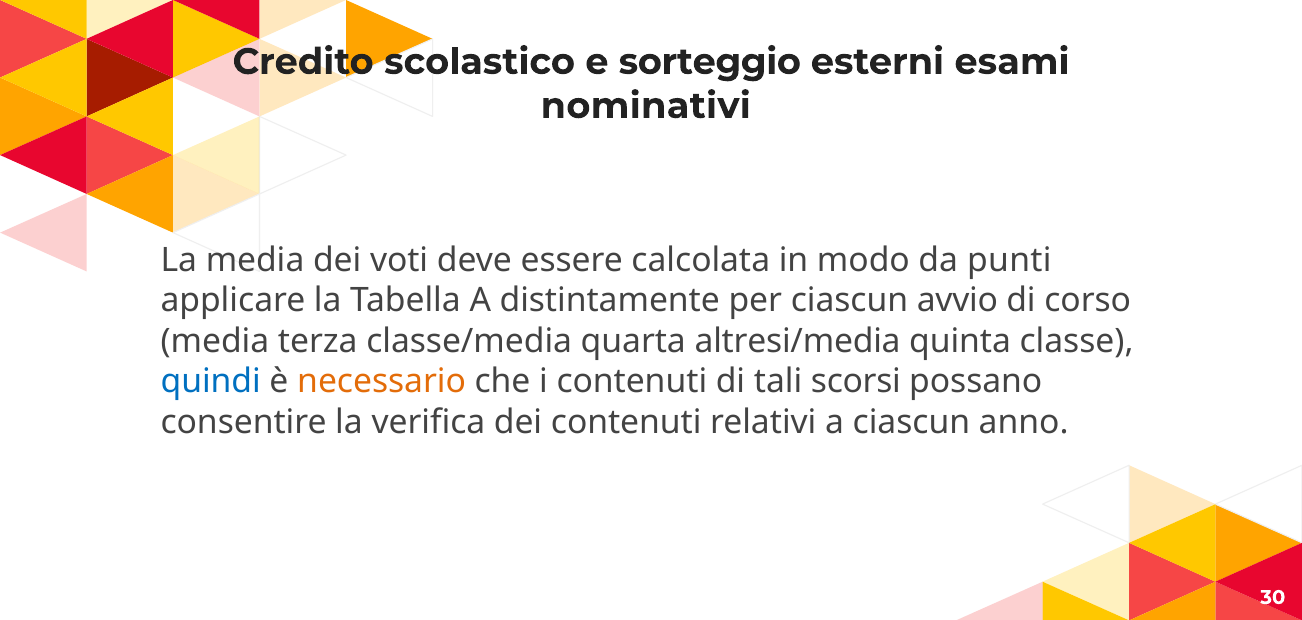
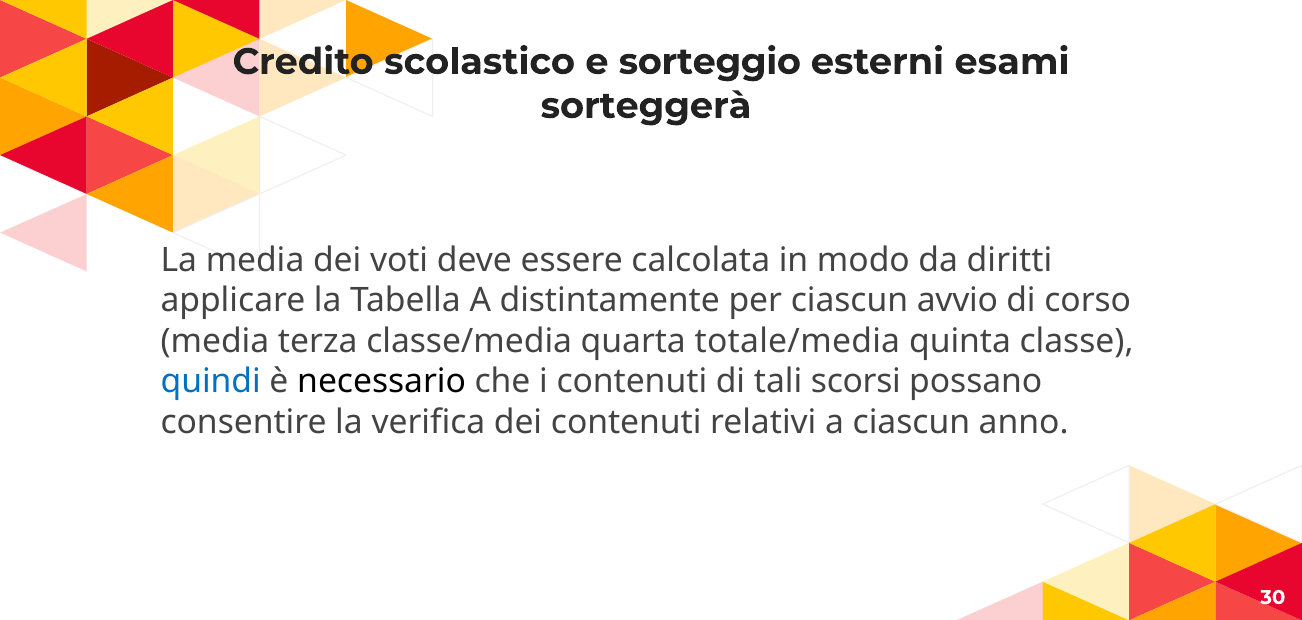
nominativi: nominativi -> sorteggerà
punti: punti -> diritti
altresi/media: altresi/media -> totale/media
necessario colour: orange -> black
